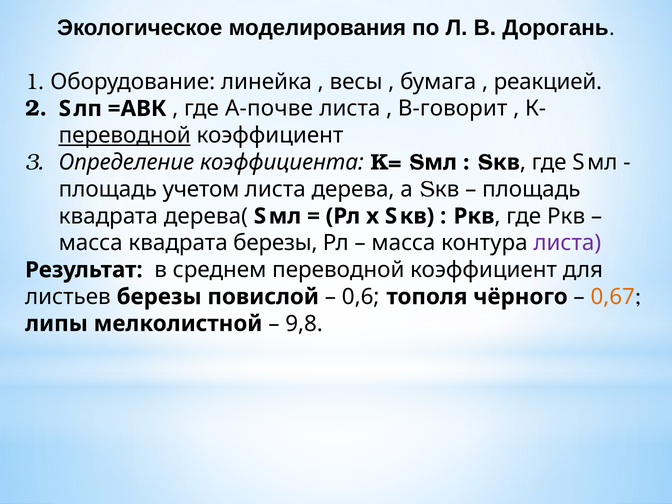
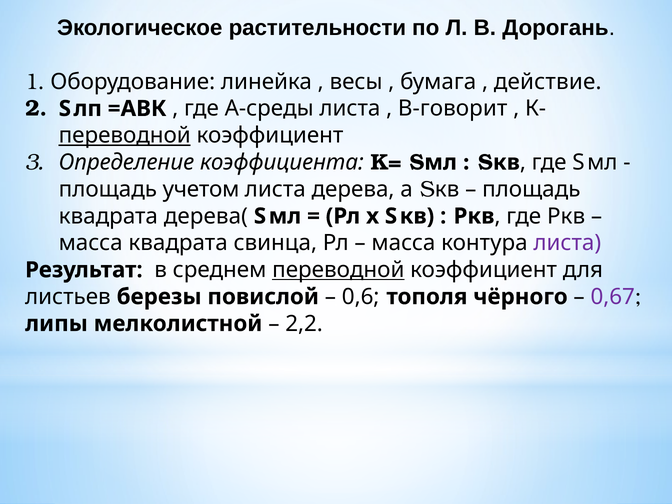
моделирования: моделирования -> растительности
реакцией: реакцией -> действие
А-почве: А-почве -> А-среды
квадрата березы: березы -> свинца
переводной at (338, 270) underline: none -> present
0,67 colour: orange -> purple
9,8: 9,8 -> 2,2
